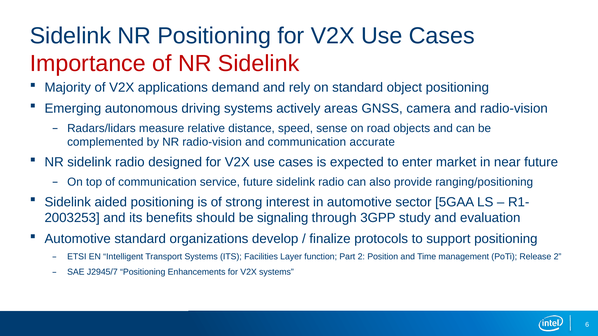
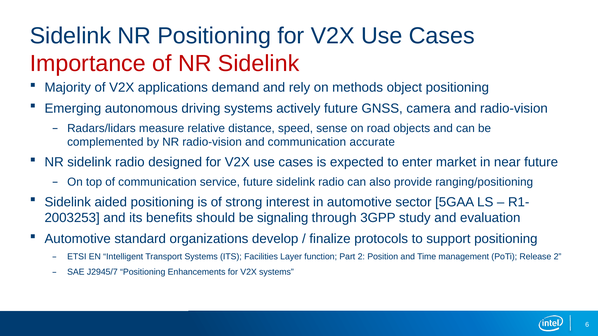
on standard: standard -> methods
actively areas: areas -> future
